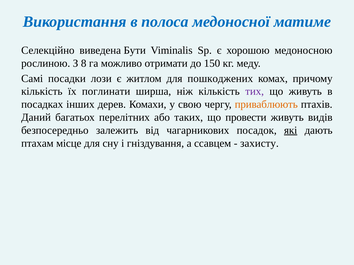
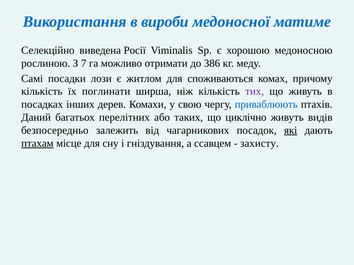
полоса: полоса -> вироби
Бути: Бути -> Росії
8: 8 -> 7
150: 150 -> 386
пошкоджених: пошкоджених -> споживаються
приваблюють colour: orange -> blue
провести: провести -> циклічно
птахам underline: none -> present
